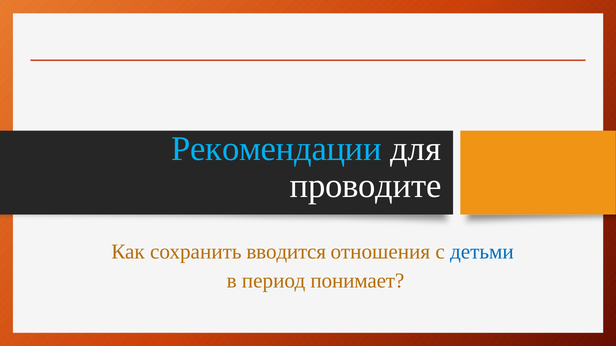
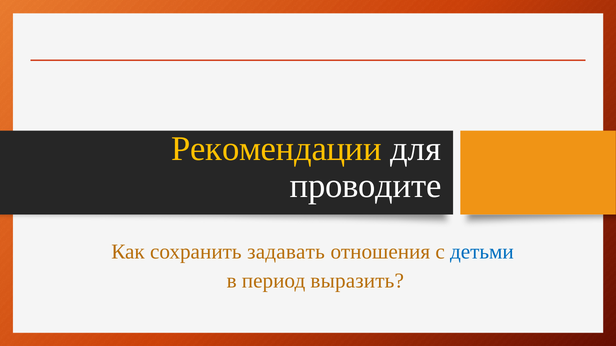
Рекомендации colour: light blue -> yellow
вводится: вводится -> задавать
понимает: понимает -> выразить
